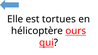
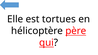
ours: ours -> père
